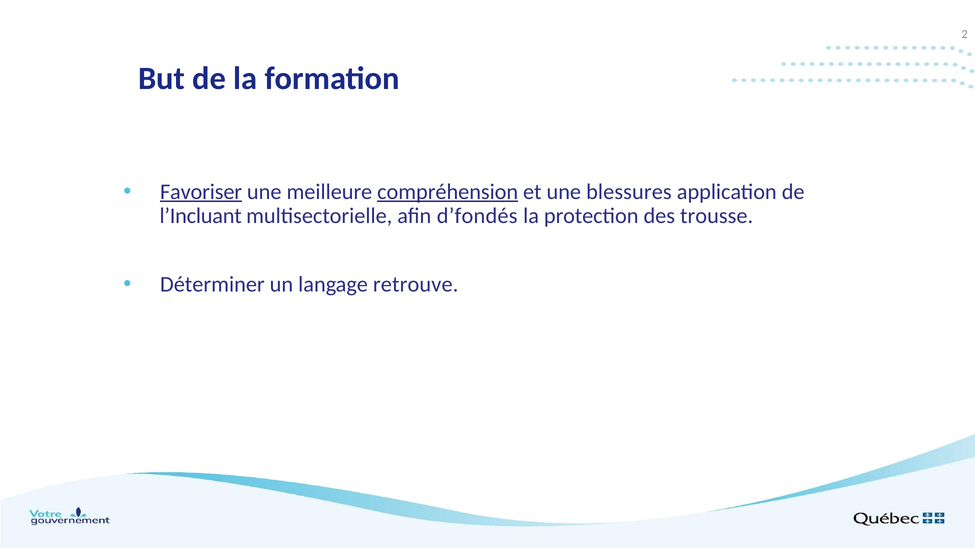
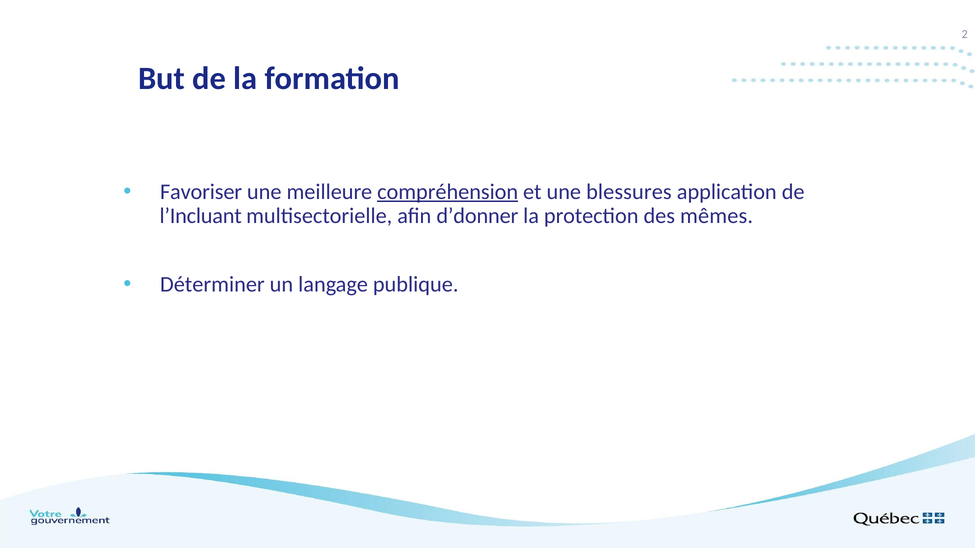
Favoriser underline: present -> none
d’fondés: d’fondés -> d’donner
trousse: trousse -> mêmes
retrouve: retrouve -> publique
